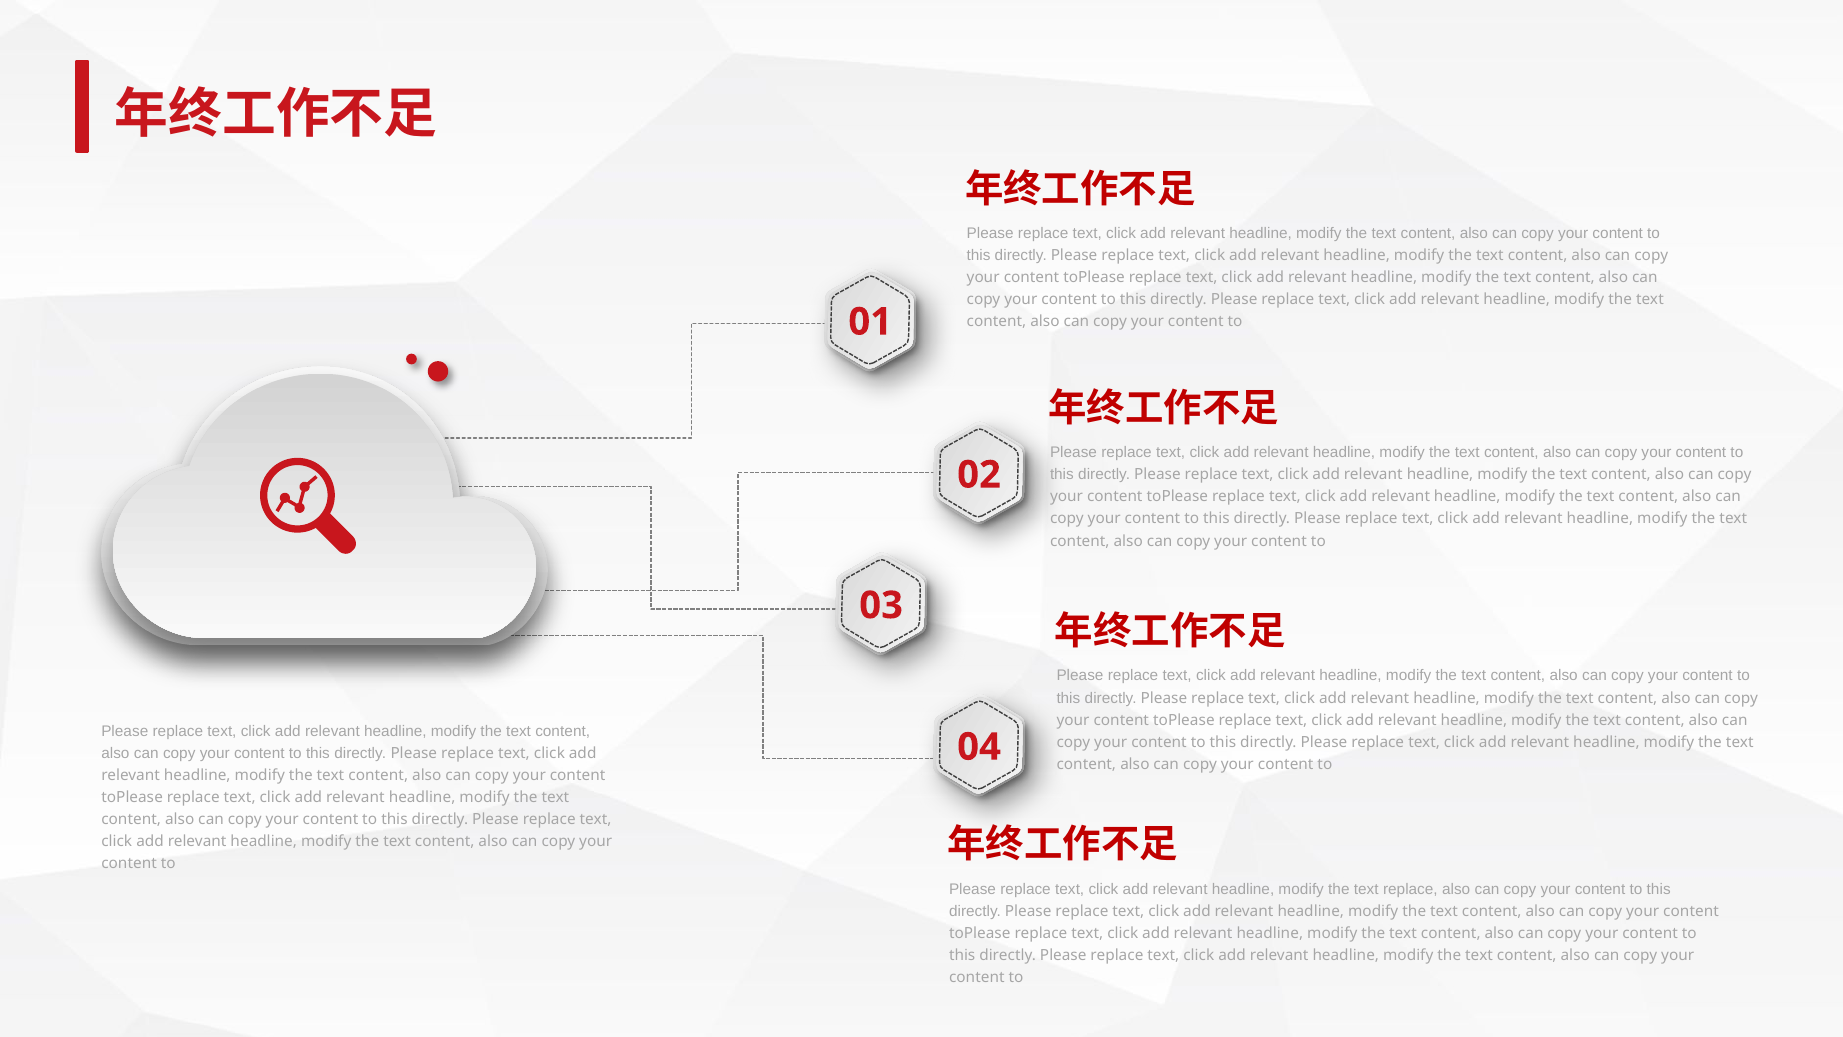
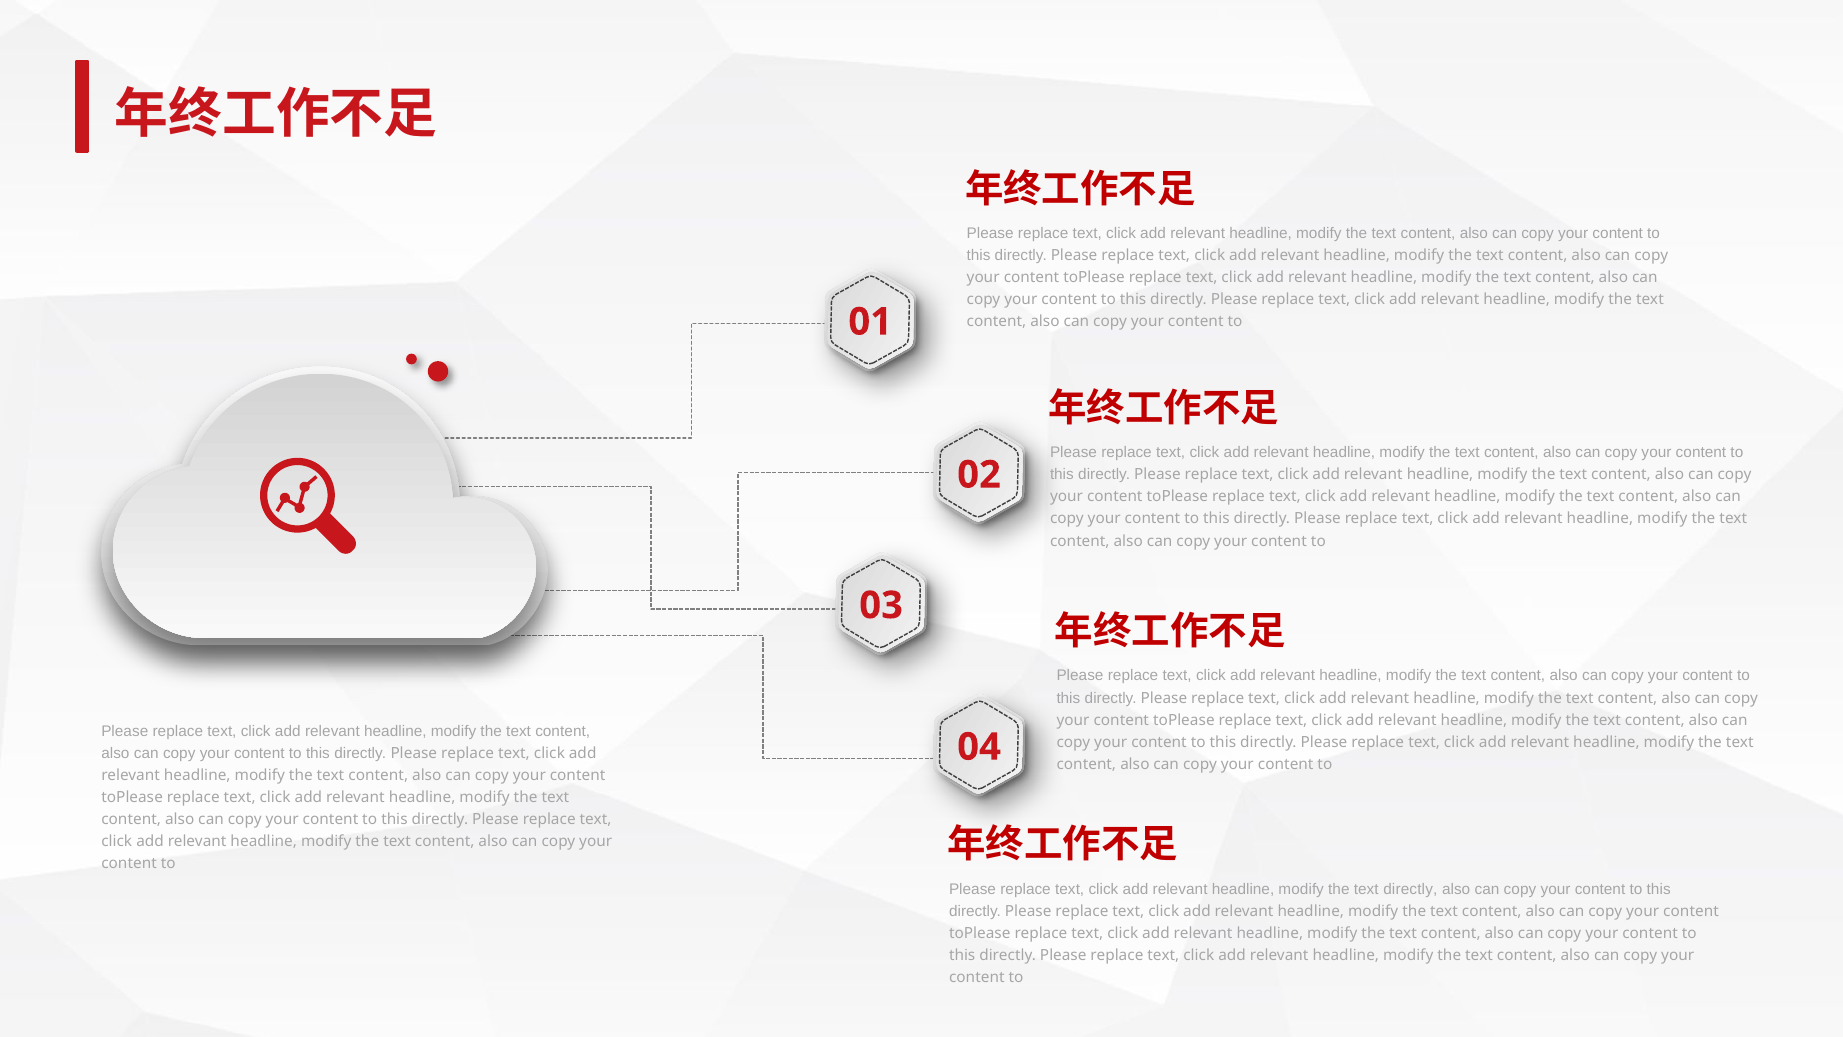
text replace: replace -> directly
